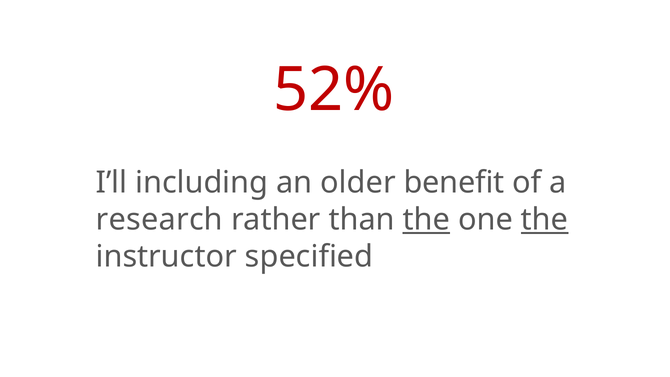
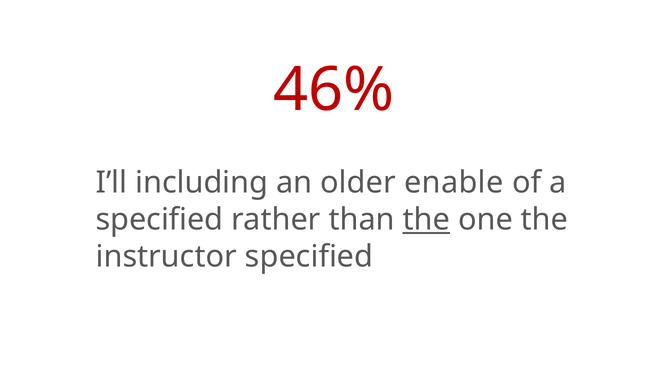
52%: 52% -> 46%
benefit: benefit -> enable
research at (159, 220): research -> specified
the at (545, 220) underline: present -> none
